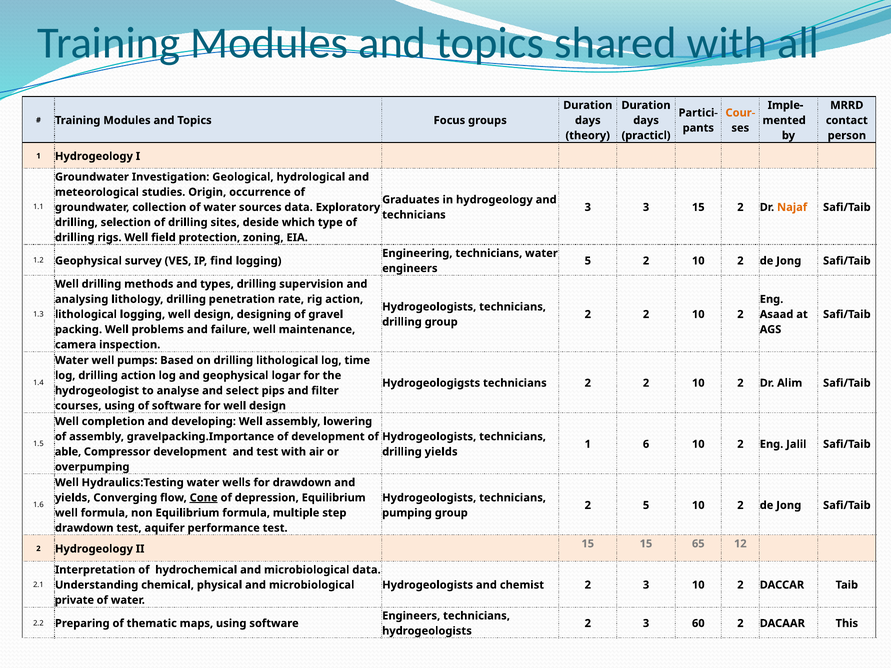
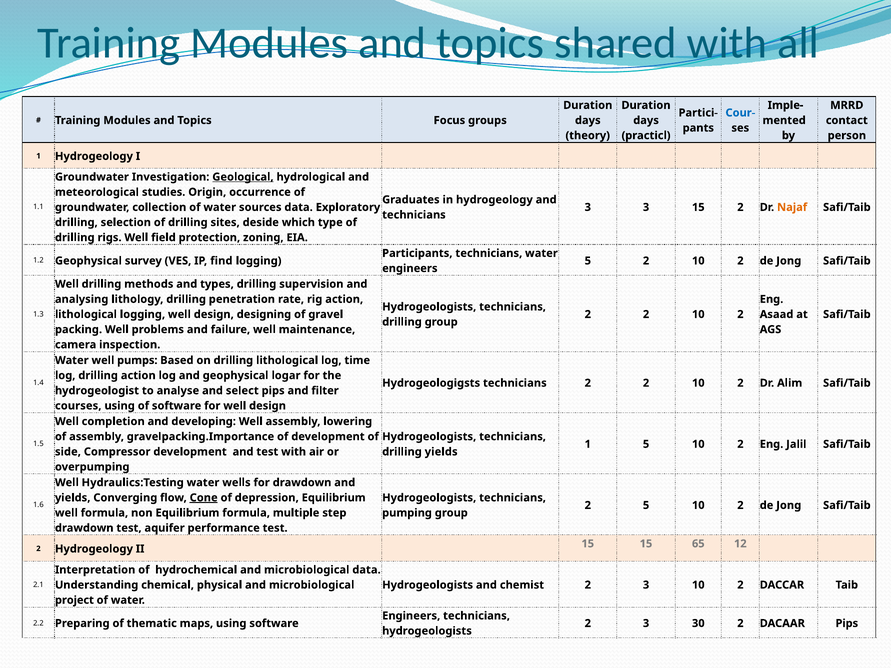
Cour- colour: orange -> blue
Geological underline: none -> present
Engineering: Engineering -> Participants
1 6: 6 -> 5
able: able -> side
private: private -> project
60: 60 -> 30
DACAAR This: This -> Pips
